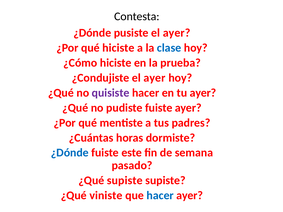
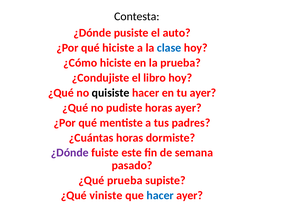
pusiste el ayer: ayer -> auto
¿Condujiste el ayer: ayer -> libro
quisiste colour: purple -> black
pudiste fuiste: fuiste -> horas
¿Dónde at (70, 153) colour: blue -> purple
¿Qué supiste: supiste -> prueba
